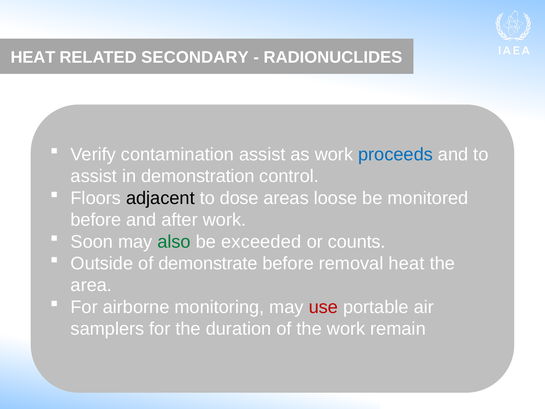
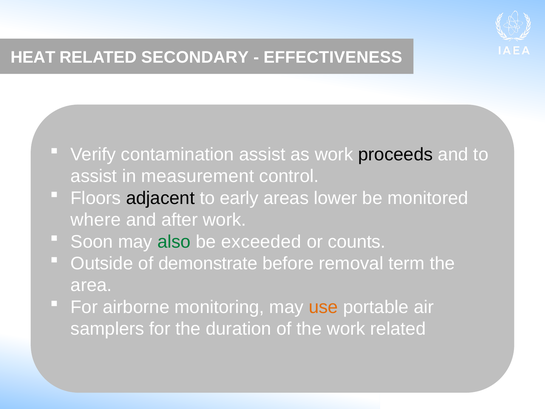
RADIONUCLIDES: RADIONUCLIDES -> EFFECTIVENESS
proceeds colour: blue -> black
demonstration: demonstration -> measurement
dose: dose -> early
loose: loose -> lower
before at (96, 220): before -> where
removal heat: heat -> term
use colour: red -> orange
work remain: remain -> related
